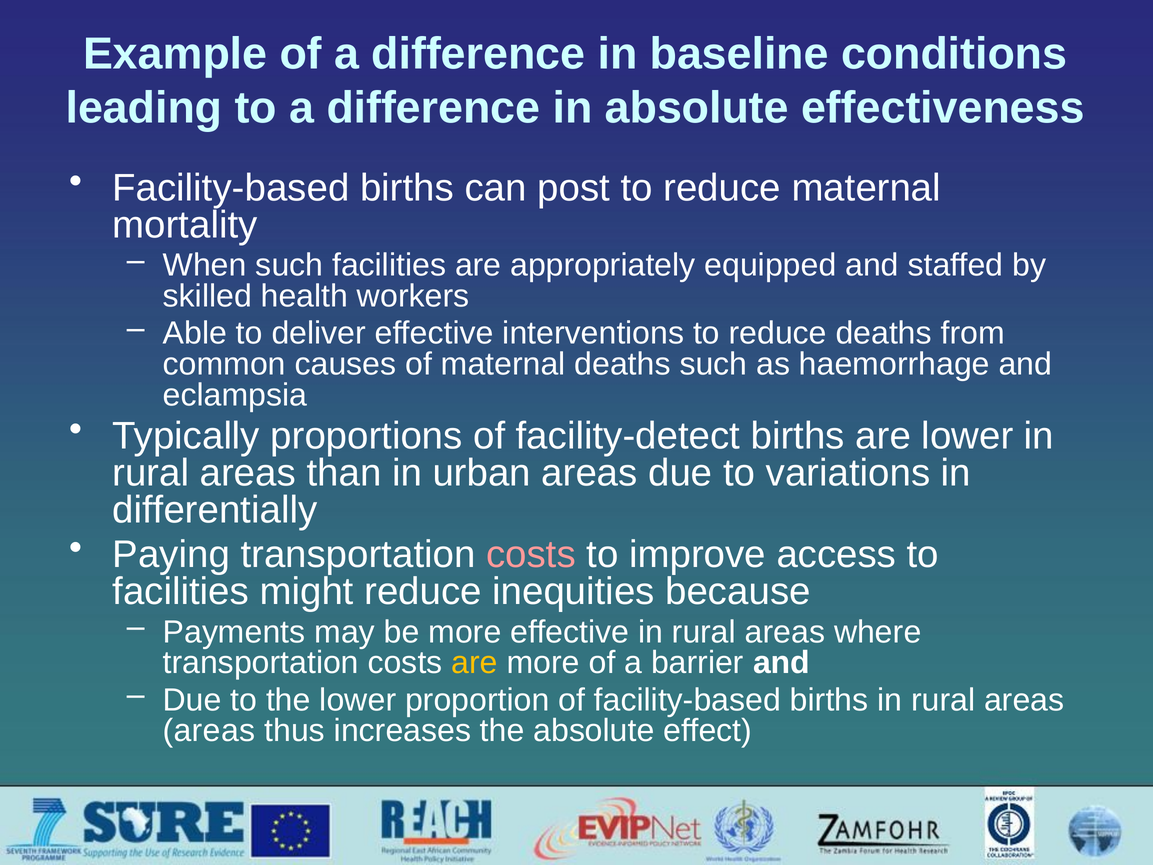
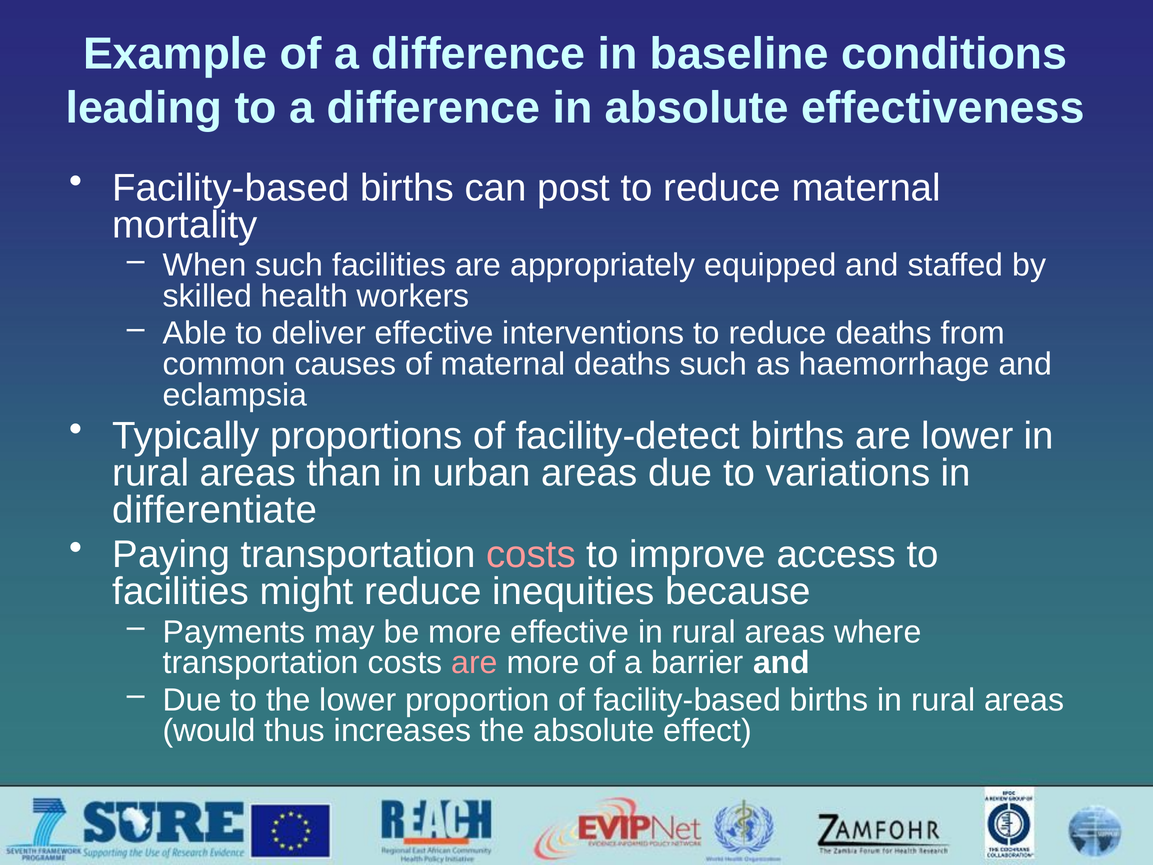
differentially: differentially -> differentiate
are at (475, 663) colour: yellow -> pink
areas at (209, 731): areas -> would
